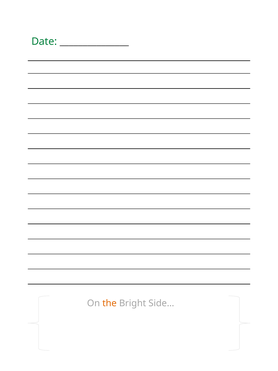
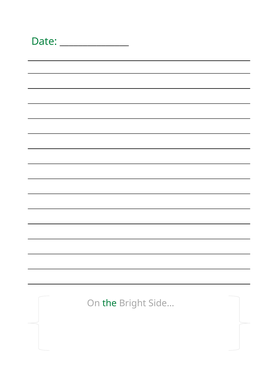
the colour: orange -> green
